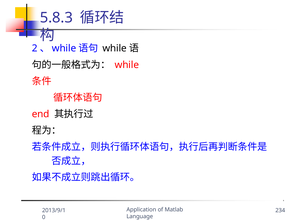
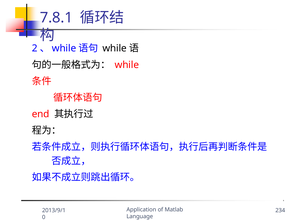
5.8.3: 5.8.3 -> 7.8.1
